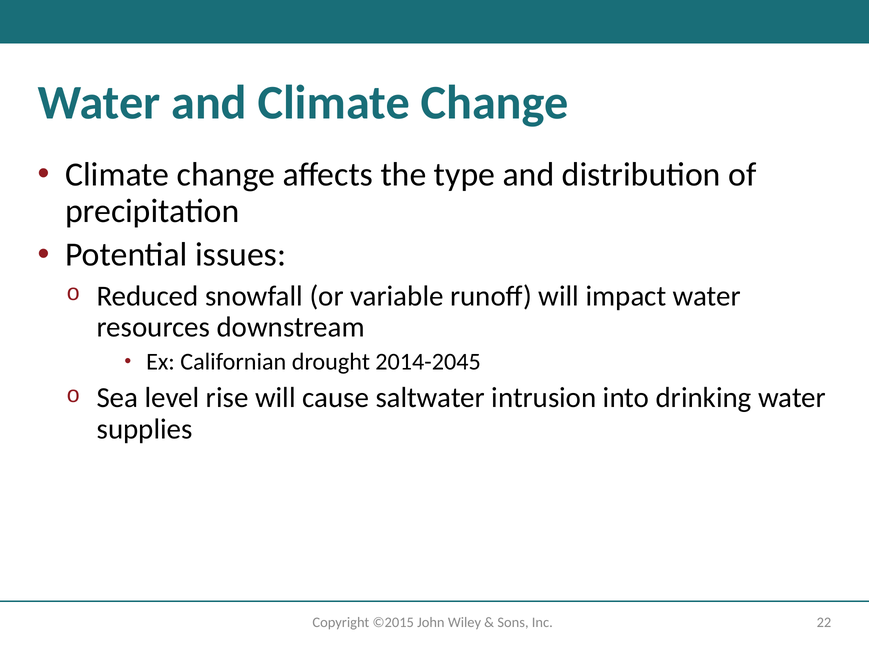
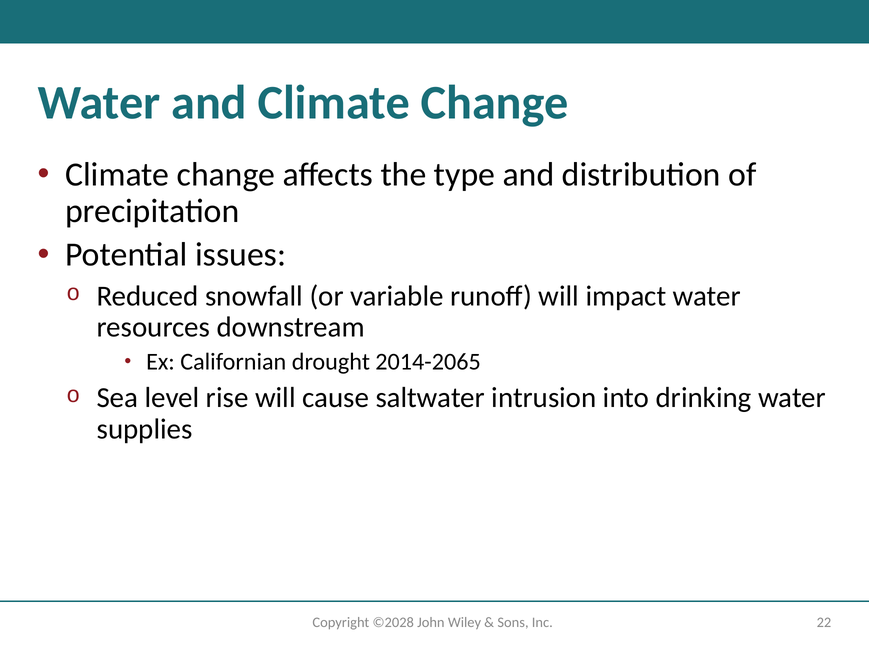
2014-2045: 2014-2045 -> 2014-2065
©2015: ©2015 -> ©2028
